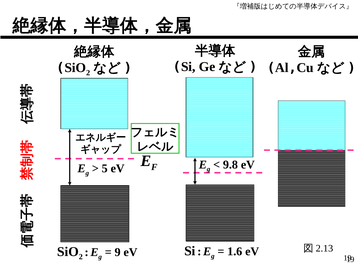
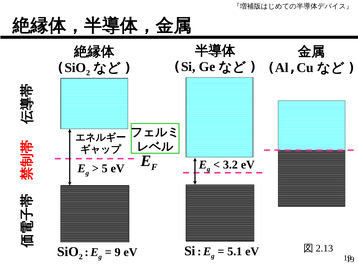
9.8: 9.8 -> 3.2
1.6: 1.6 -> 5.1
